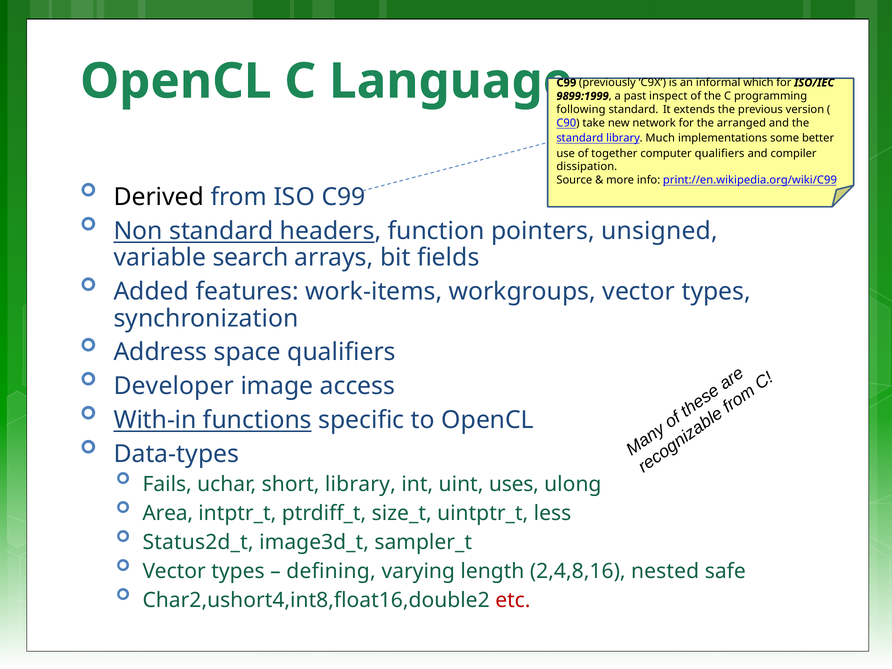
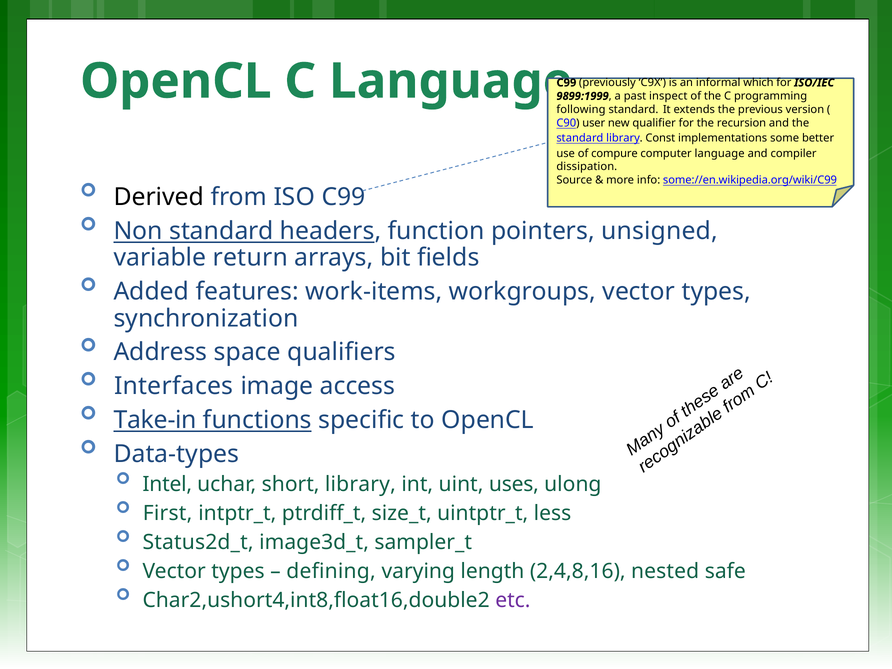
take: take -> user
network: network -> qualifier
arranged: arranged -> recursion
Much: Much -> Const
together: together -> compure
computer qualifiers: qualifiers -> language
print://en.wikipedia.org/wiki/C99: print://en.wikipedia.org/wiki/C99 -> some://en.wikipedia.org/wiki/C99
search: search -> return
Developer: Developer -> Interfaces
With-in: With-in -> Take-in
Fails: Fails -> Intel
Area: Area -> First
etc colour: red -> purple
